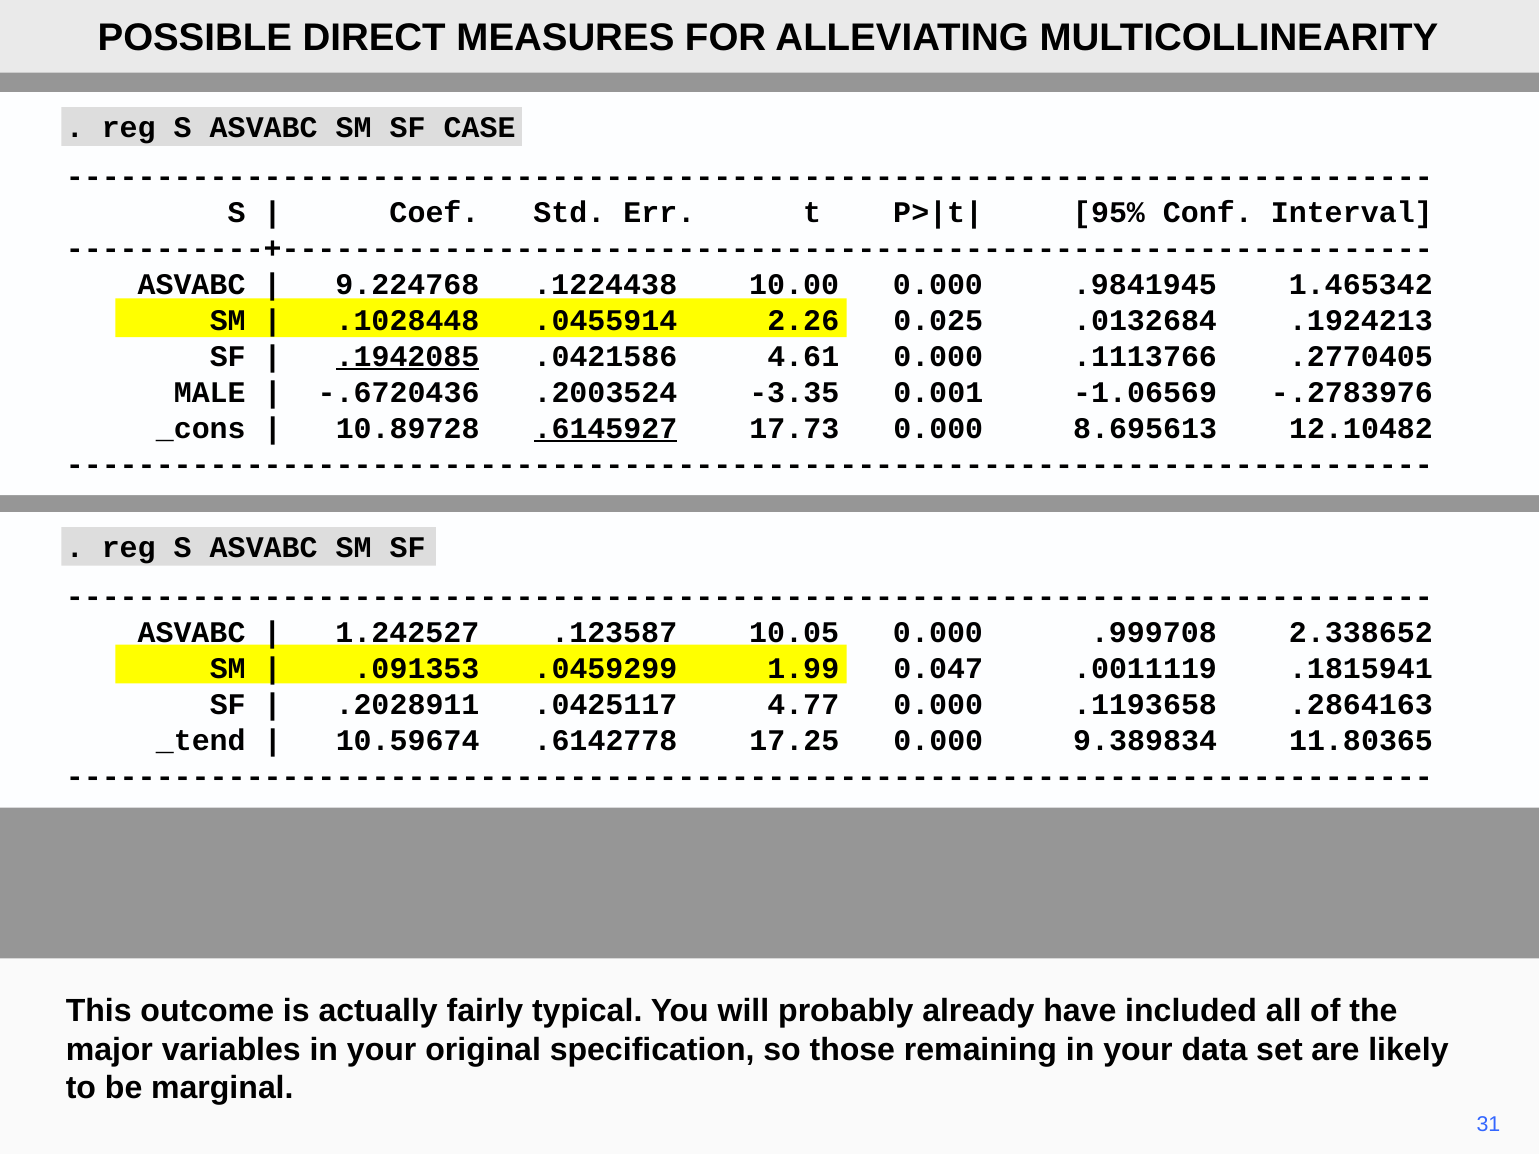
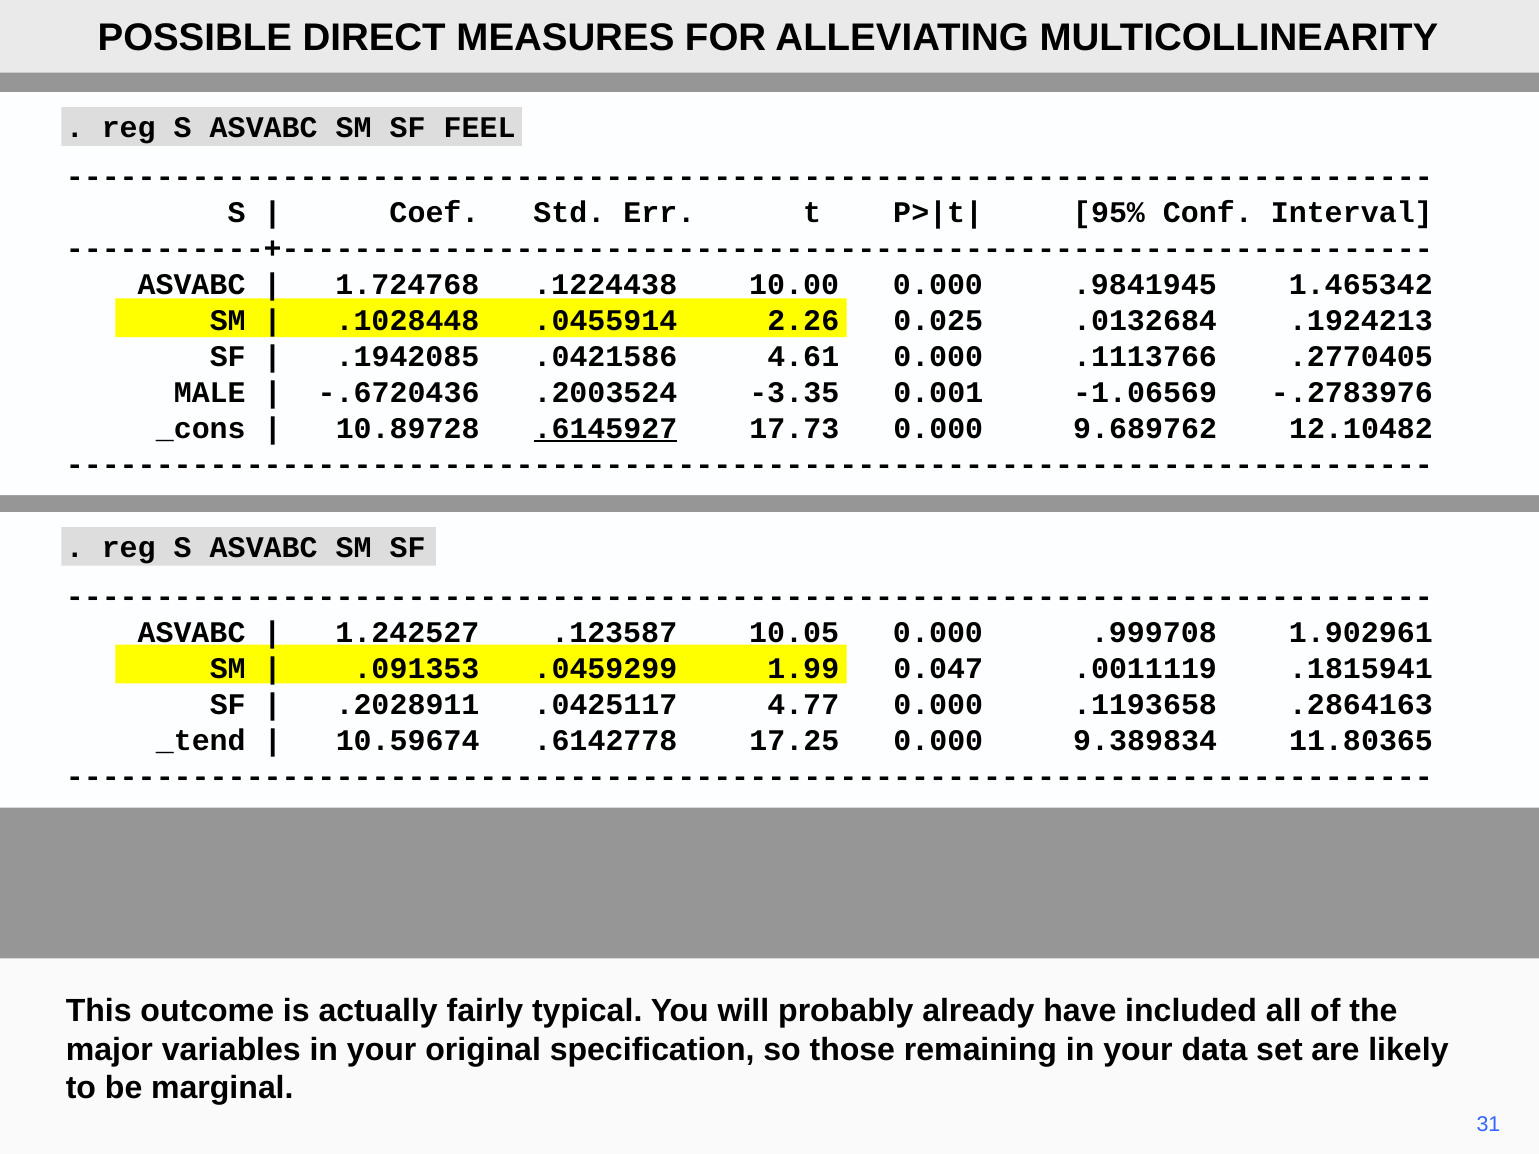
CASE: CASE -> FEEL
9.224768: 9.224768 -> 1.724768
.1942085 underline: present -> none
8.695613: 8.695613 -> 9.689762
2.338652: 2.338652 -> 1.902961
